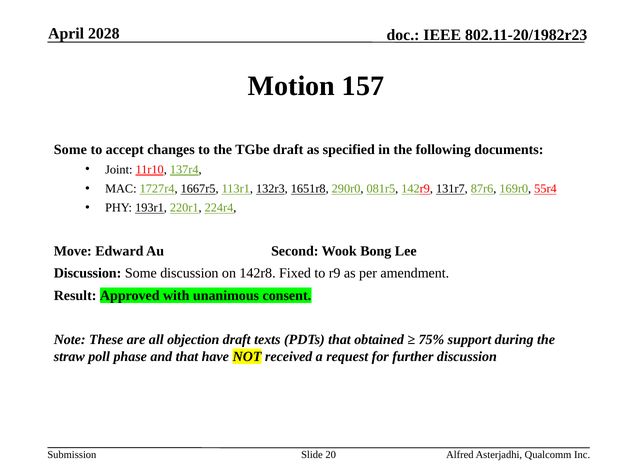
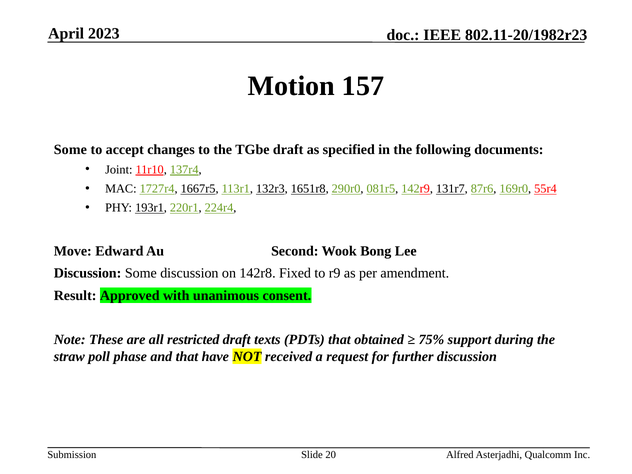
2028: 2028 -> 2023
objection: objection -> restricted
